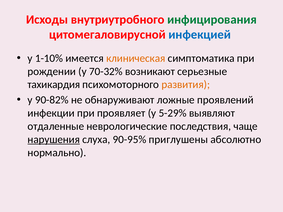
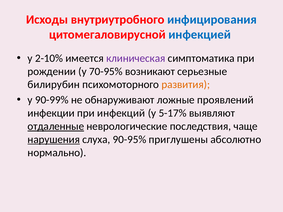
инфицирования colour: green -> blue
1-10%: 1-10% -> 2-10%
клиническая colour: orange -> purple
70-32%: 70-32% -> 70-95%
тахикардия: тахикардия -> билирубин
90-82%: 90-82% -> 90-99%
проявляет: проявляет -> инфекций
5-29%: 5-29% -> 5-17%
отдаленные underline: none -> present
